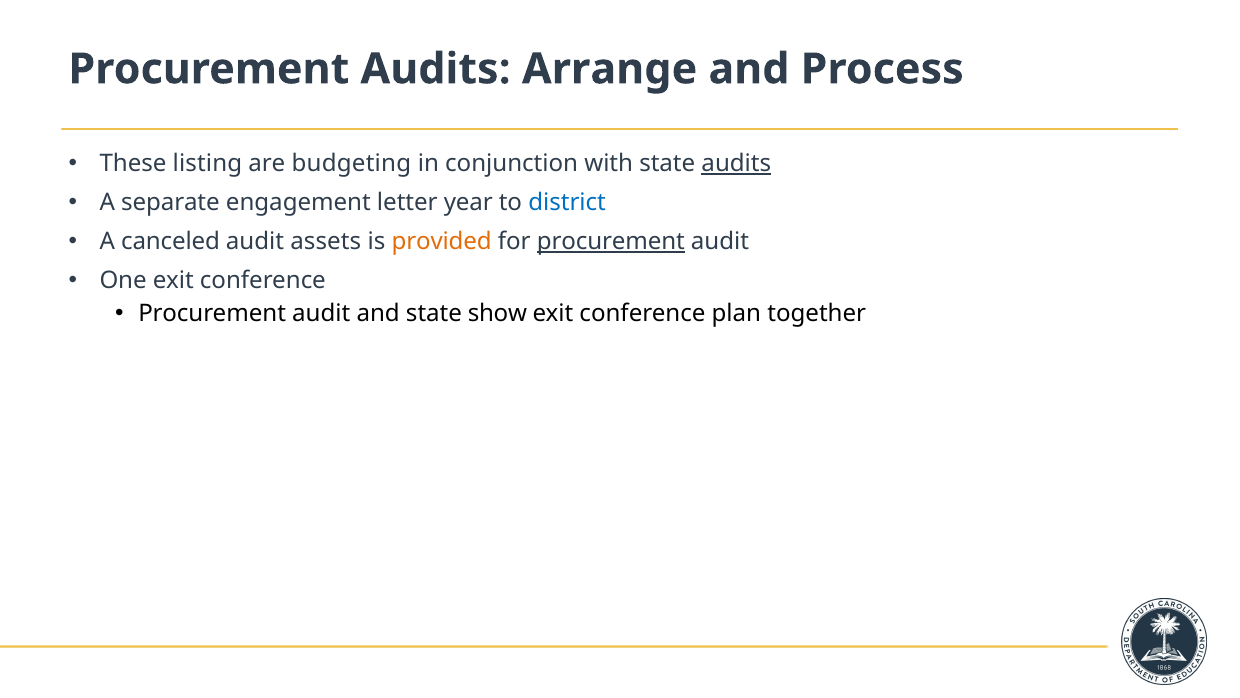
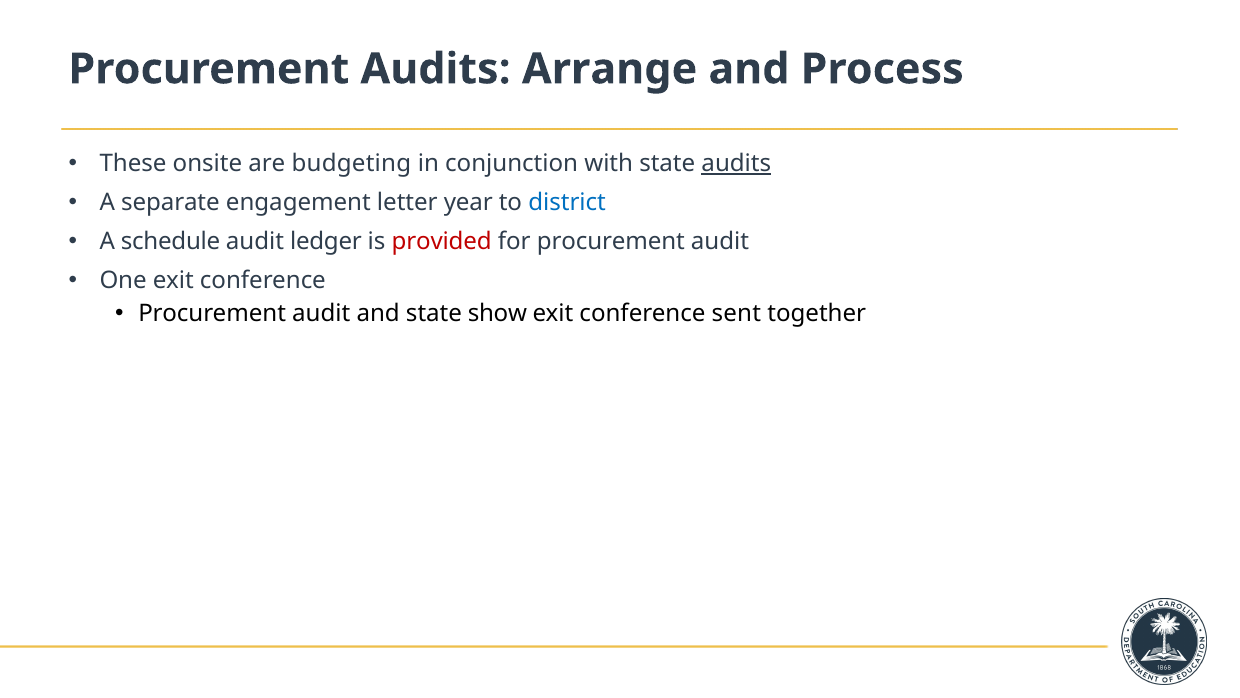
listing: listing -> onsite
canceled: canceled -> schedule
assets: assets -> ledger
provided colour: orange -> red
procurement at (611, 241) underline: present -> none
plan: plan -> sent
